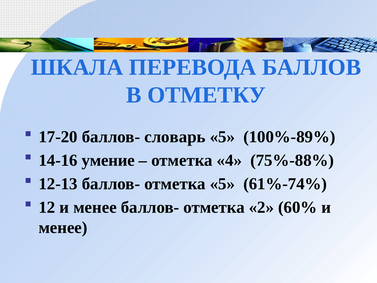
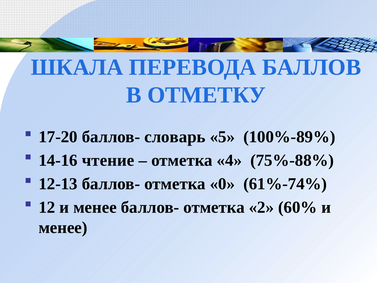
умение: умение -> чтение
отметка 5: 5 -> 0
